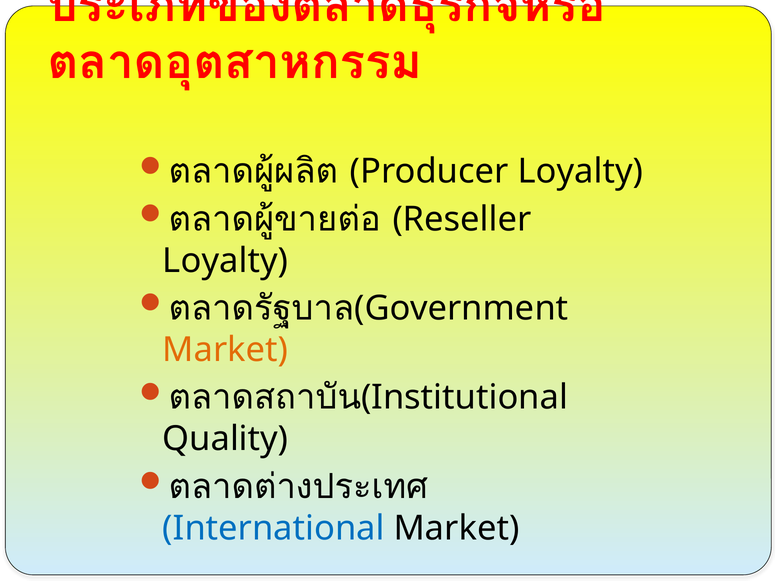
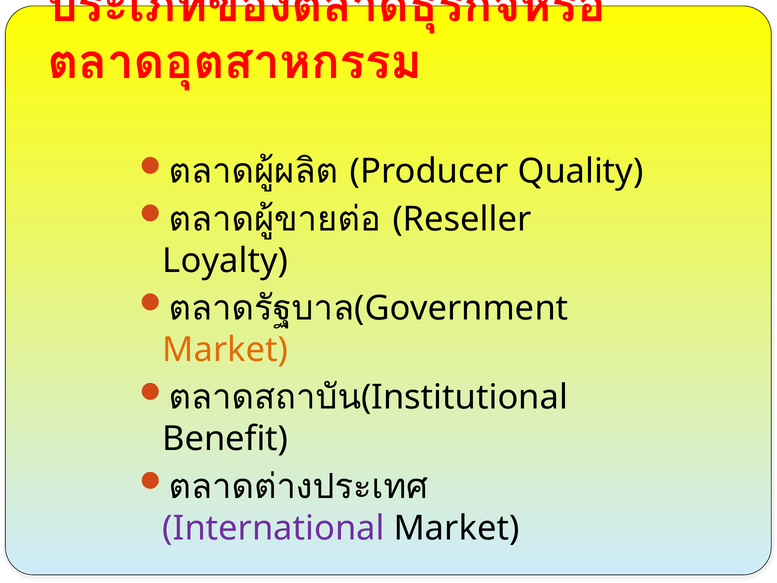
Producer Loyalty: Loyalty -> Quality
Quality: Quality -> Benefit
International colour: blue -> purple
